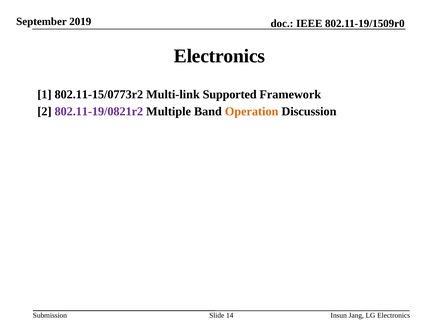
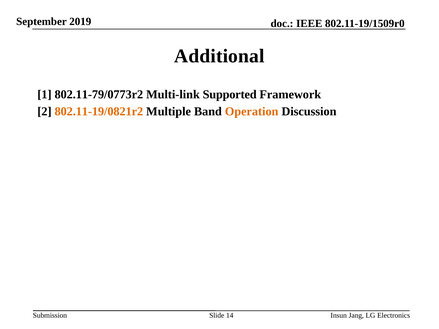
Electronics at (220, 56): Electronics -> Additional
802.11-15/0773r2: 802.11-15/0773r2 -> 802.11-79/0773r2
802.11-19/0821r2 colour: purple -> orange
